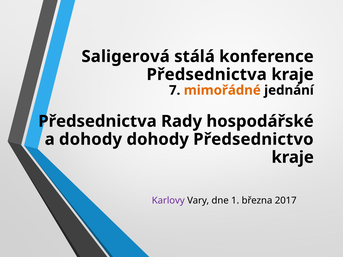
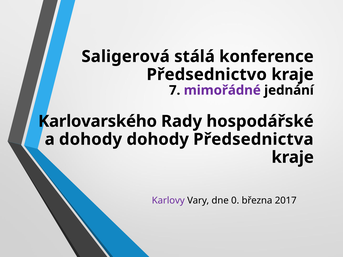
Předsednictva at (207, 75): Předsednictva -> Předsednictvo
mimořádné colour: orange -> purple
Předsednictva at (97, 121): Předsednictva -> Karlovarského
Předsednictvo: Předsednictvo -> Předsednictva
1: 1 -> 0
